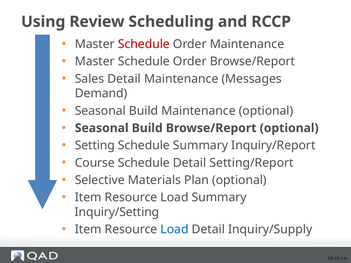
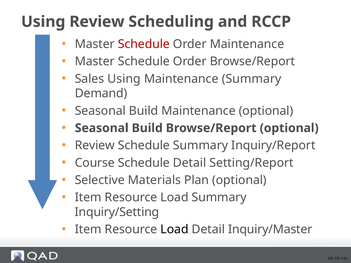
Sales Detail: Detail -> Using
Maintenance Messages: Messages -> Summary
Setting at (95, 146): Setting -> Review
Load at (175, 230) colour: blue -> black
Inquiry/Supply: Inquiry/Supply -> Inquiry/Master
